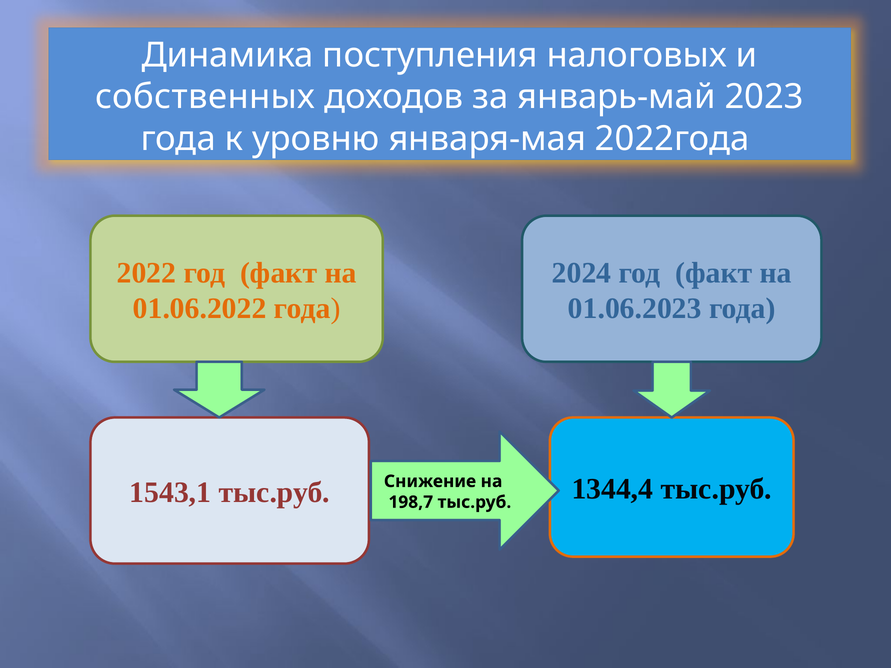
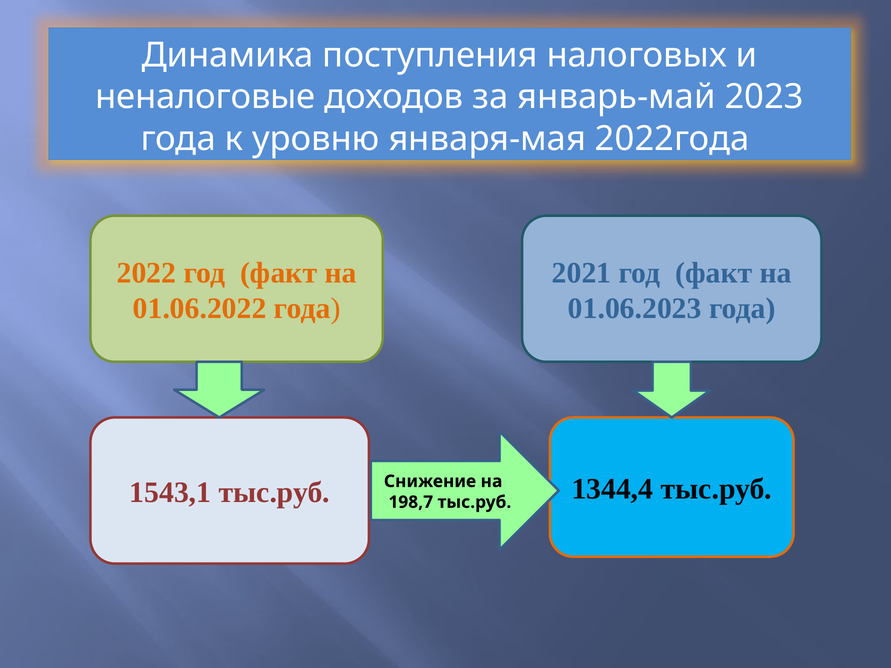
собственных: собственных -> неналоговые
2024: 2024 -> 2021
